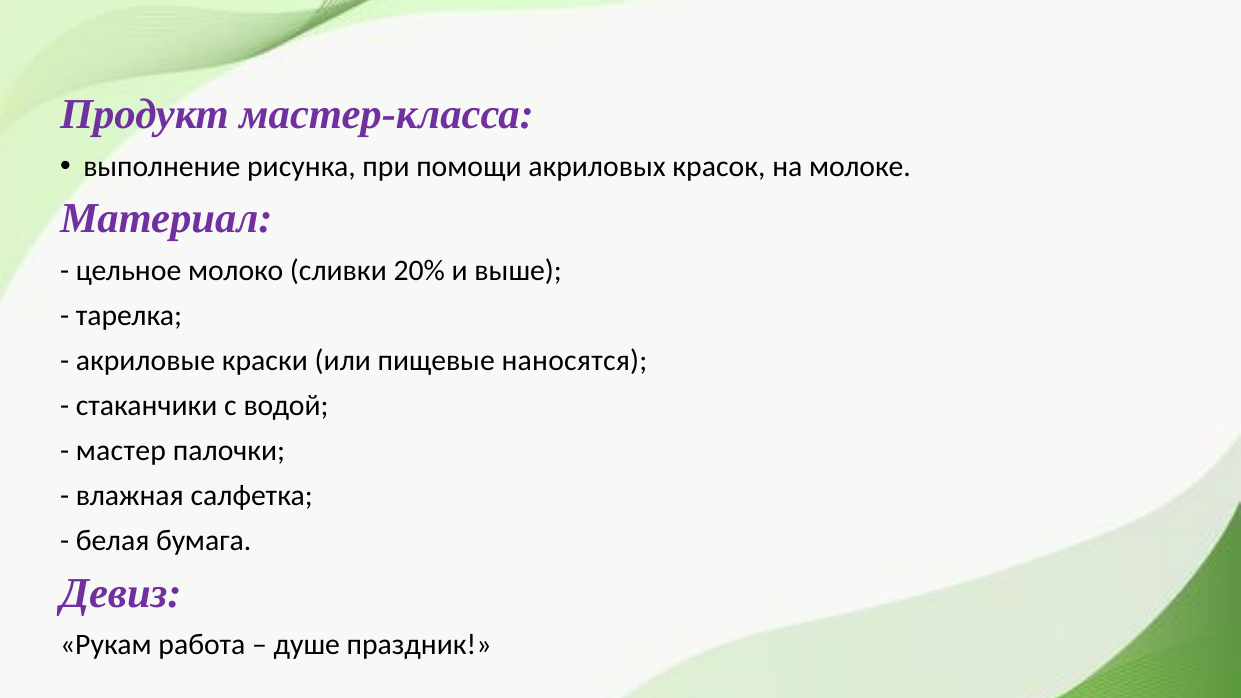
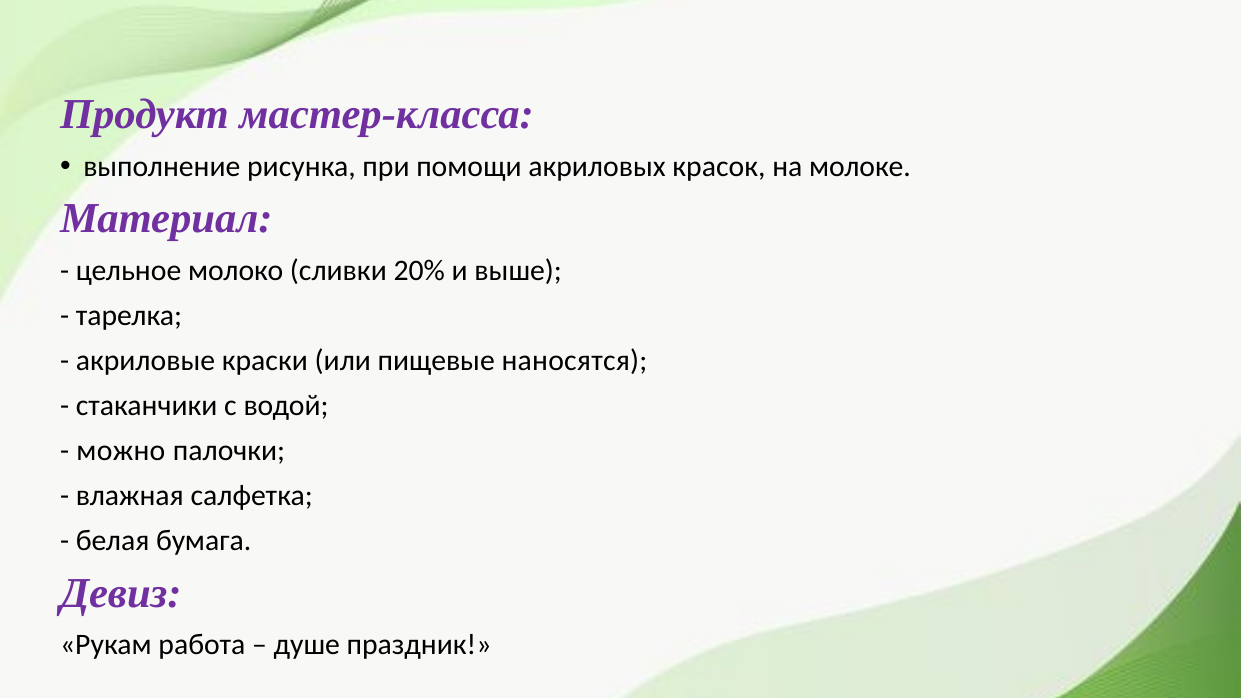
мастер: мастер -> можно
